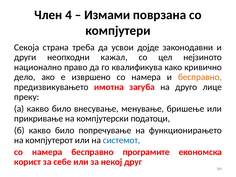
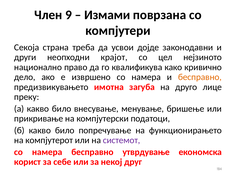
4: 4 -> 9
кажал: кажал -> крајот
системот colour: blue -> purple
програмите: програмите -> утврдување
